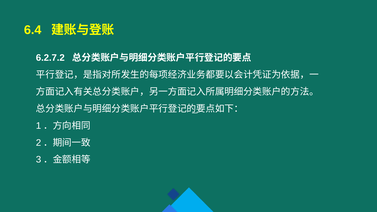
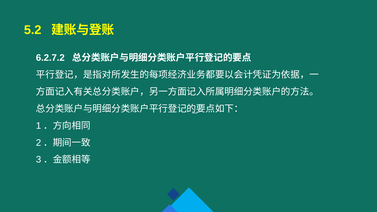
6.4: 6.4 -> 5.2
